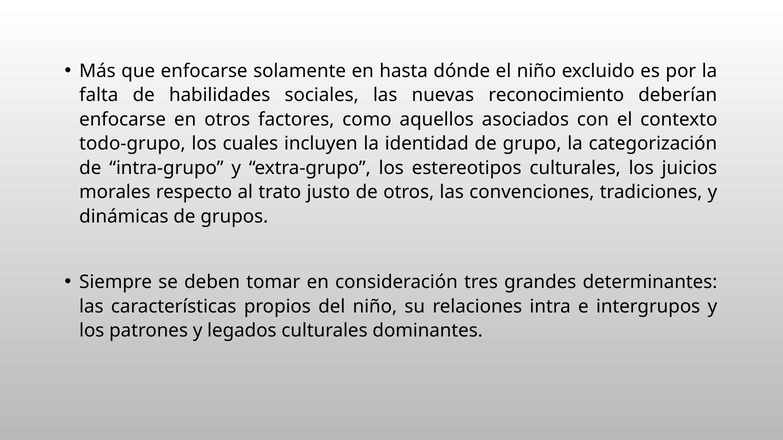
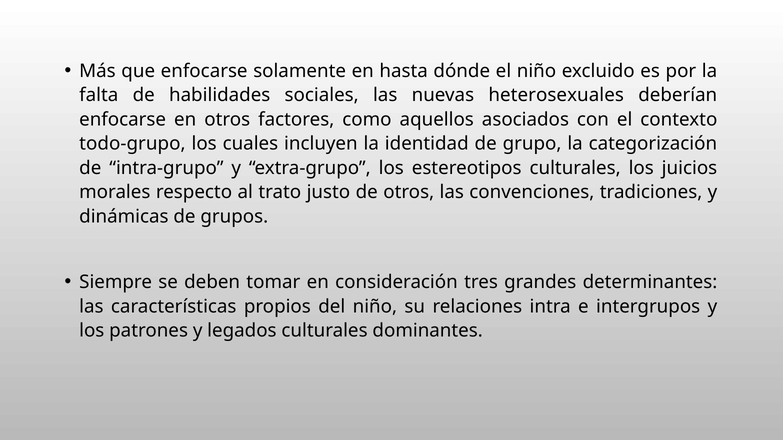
reconocimiento: reconocimiento -> heterosexuales
